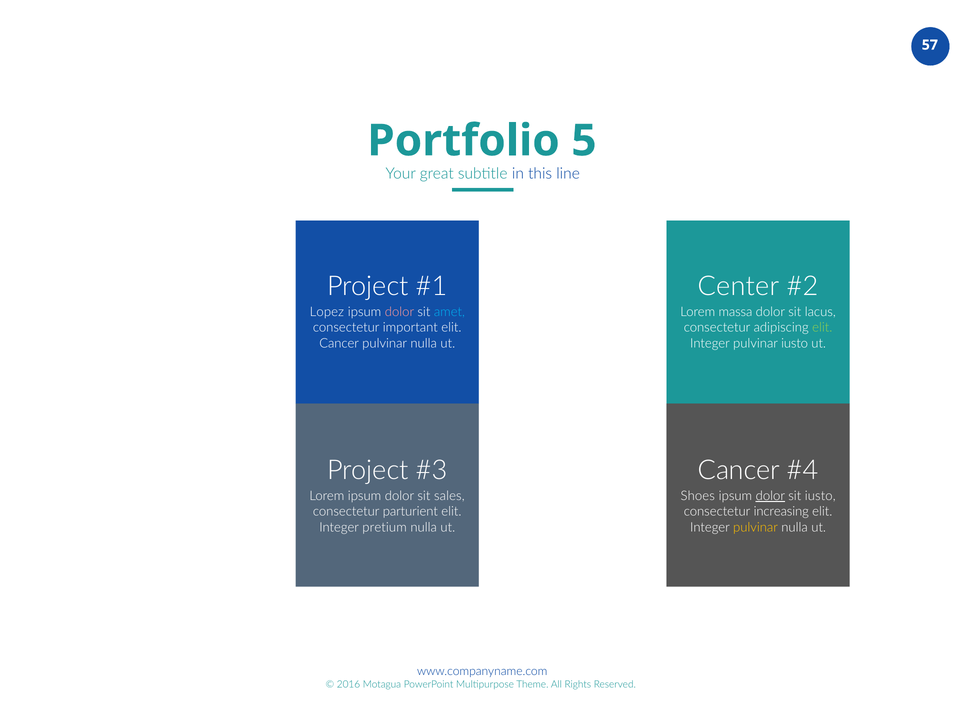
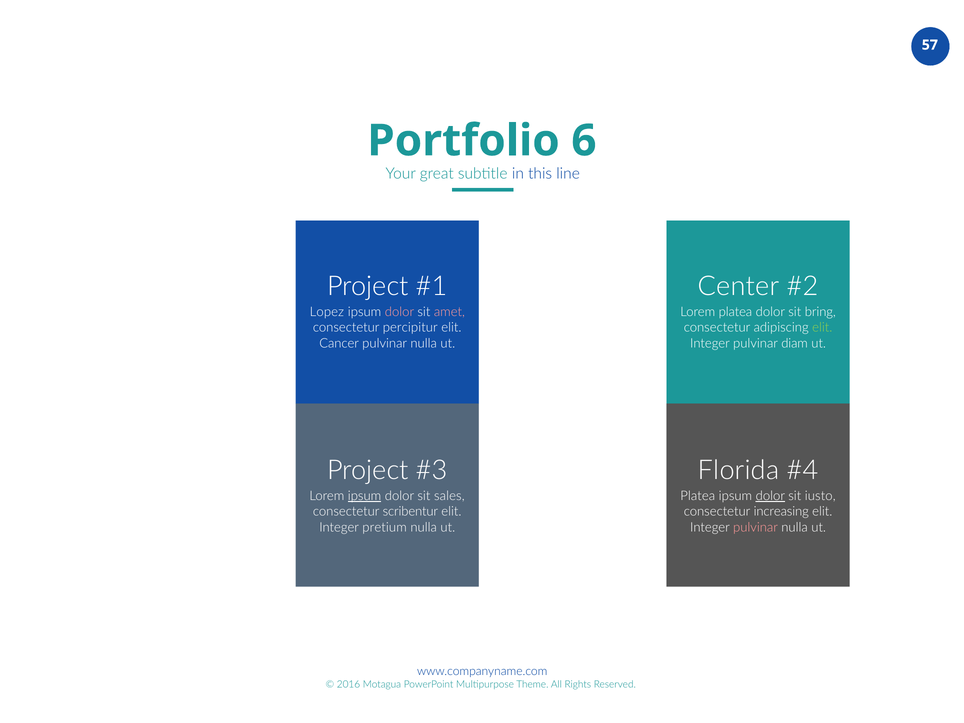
5: 5 -> 6
amet colour: light blue -> pink
Lorem massa: massa -> platea
lacus: lacus -> bring
important: important -> percipitur
pulvinar iusto: iusto -> diam
Cancer at (739, 470): Cancer -> Florida
ipsum at (365, 496) underline: none -> present
Shoes at (698, 496): Shoes -> Platea
parturient: parturient -> scribentur
pulvinar at (755, 527) colour: yellow -> pink
